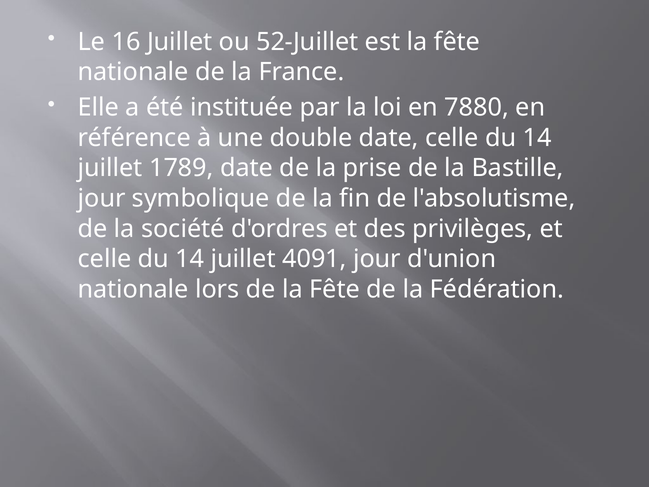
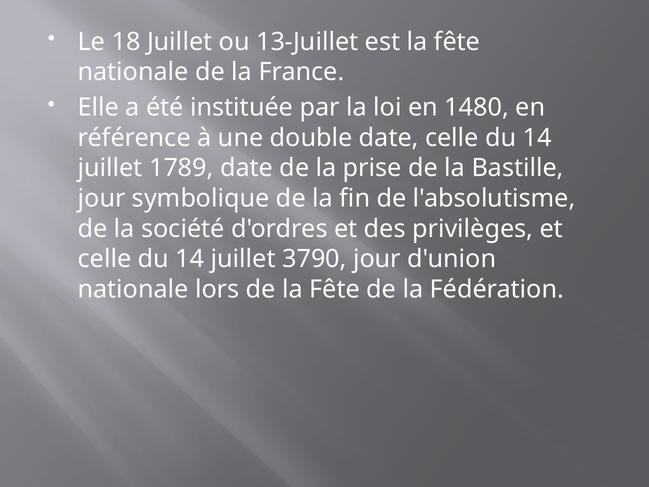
16: 16 -> 18
52-Juillet: 52-Juillet -> 13-Juillet
7880: 7880 -> 1480
4091: 4091 -> 3790
